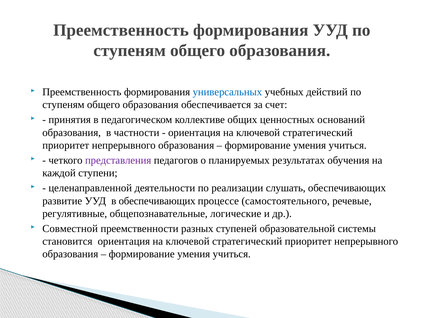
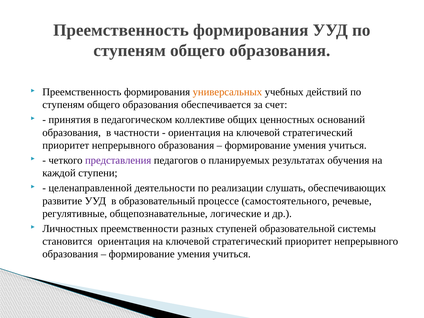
универсальных colour: blue -> orange
в обеспечивающих: обеспечивающих -> образовательный
Совместной: Совместной -> Личностных
